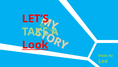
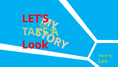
Look underline: present -> none
